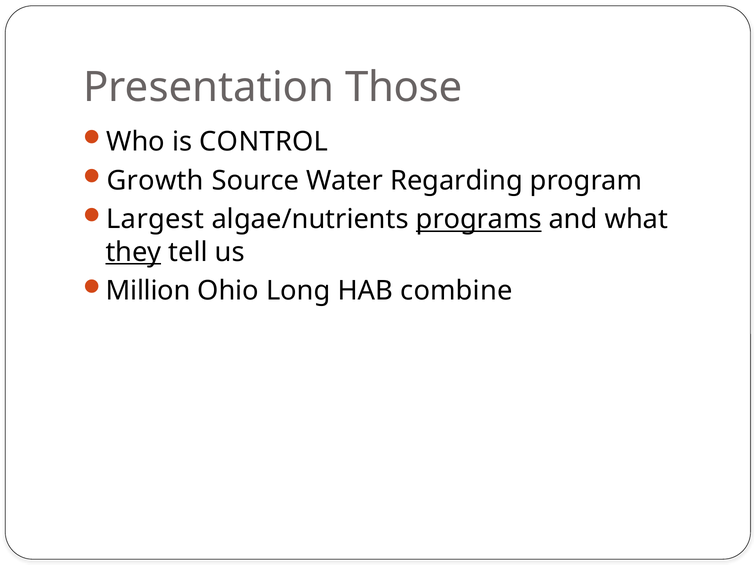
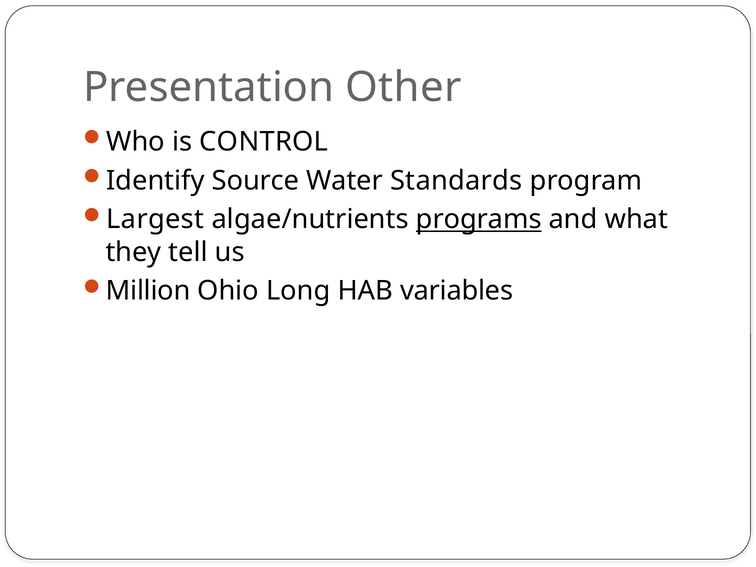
Those: Those -> Other
Growth: Growth -> Identify
Regarding: Regarding -> Standards
they underline: present -> none
combine: combine -> variables
